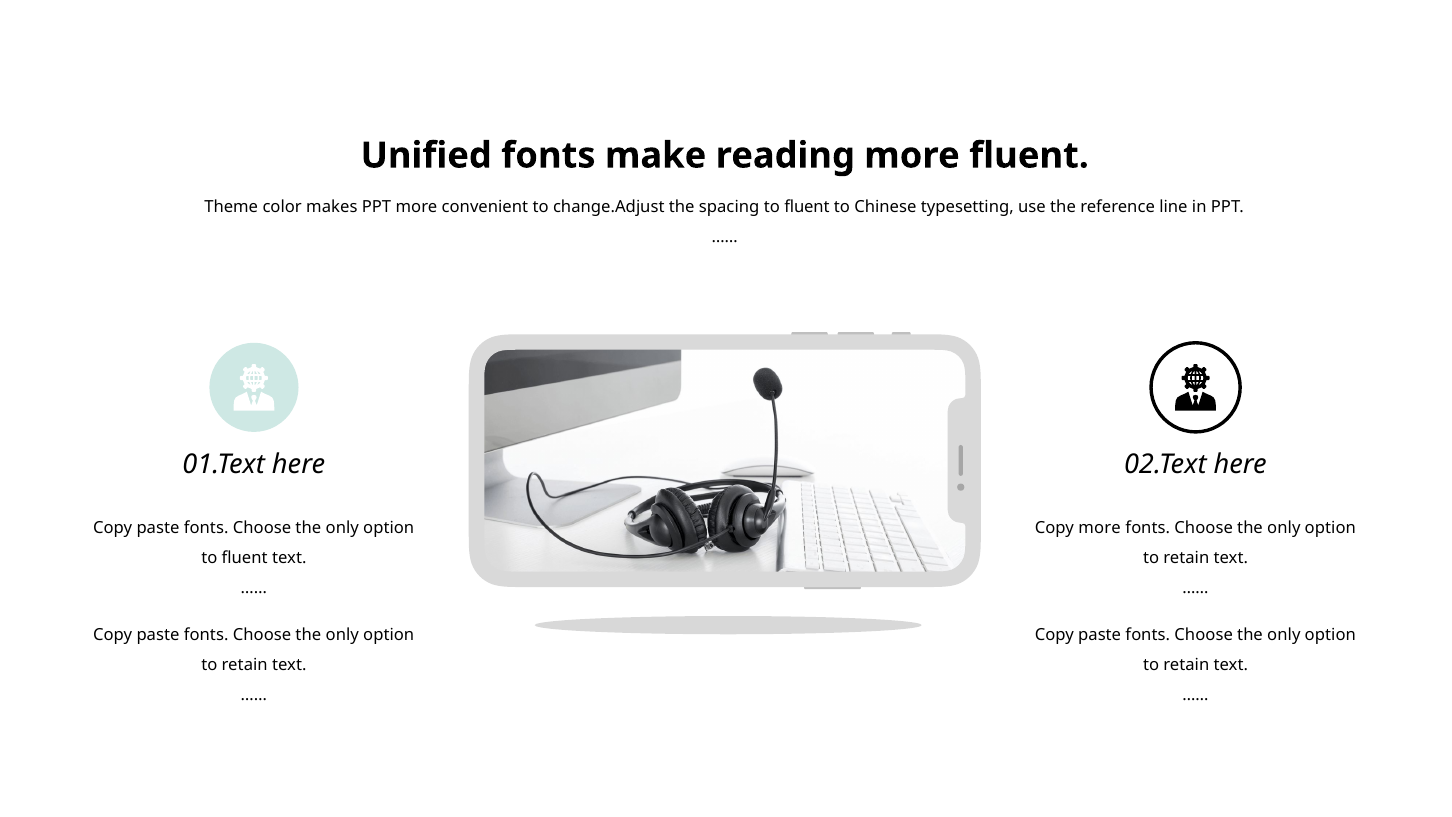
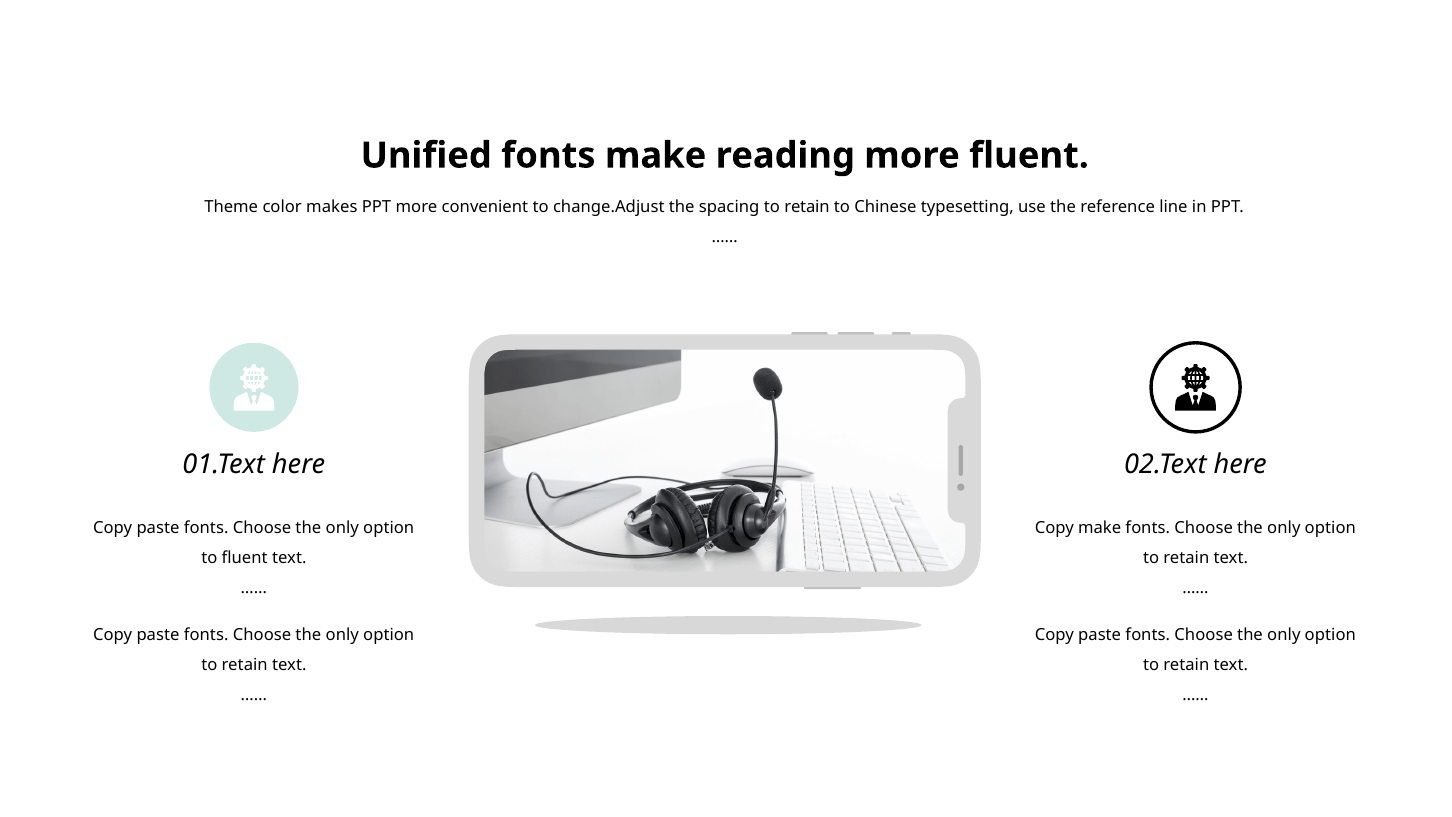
spacing to fluent: fluent -> retain
Copy more: more -> make
